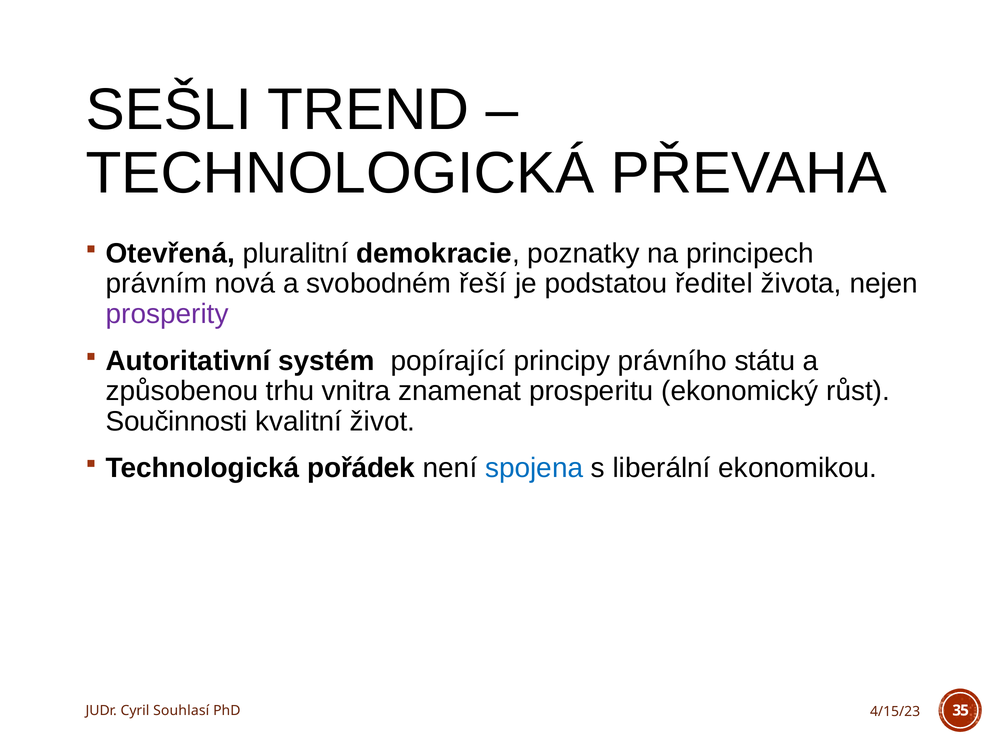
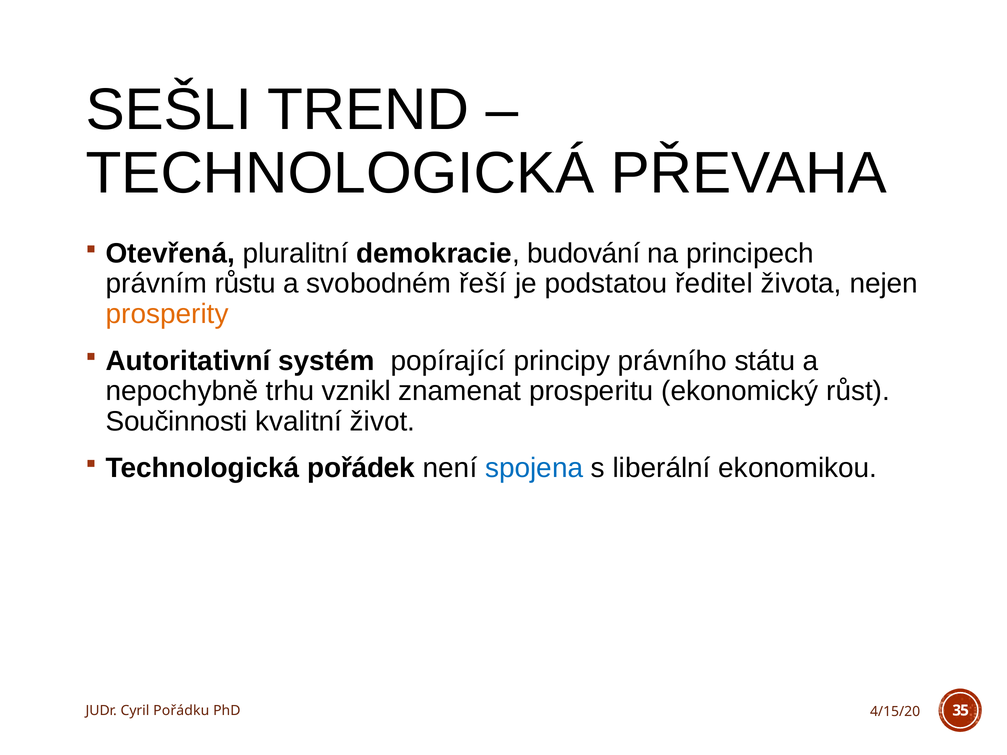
poznatky: poznatky -> budování
nová: nová -> růstu
prosperity colour: purple -> orange
způsobenou: způsobenou -> nepochybně
vnitra: vnitra -> vznikl
Souhlasí: Souhlasí -> Pořádku
4/15/23: 4/15/23 -> 4/15/20
